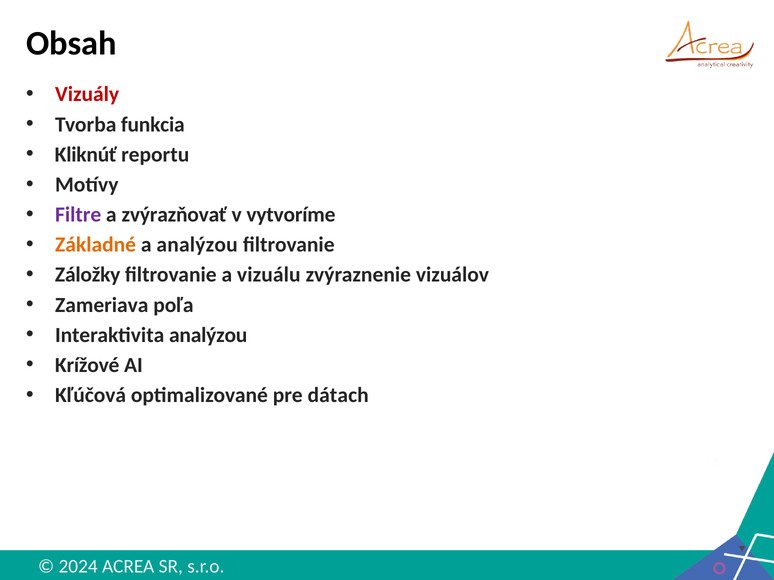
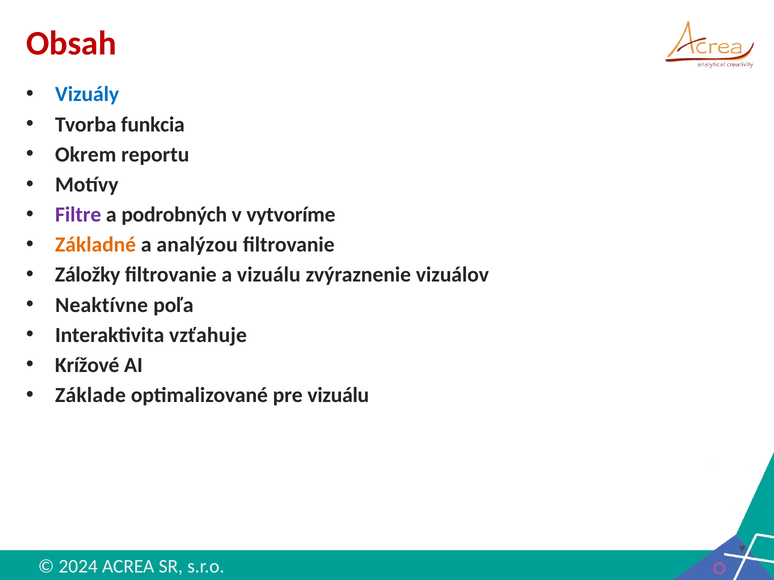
Obsah colour: black -> red
Vizuály colour: red -> blue
Kliknúť: Kliknúť -> Okrem
zvýrazňovať: zvýrazňovať -> podrobných
Zameriava: Zameriava -> Neaktívne
Interaktivita analýzou: analýzou -> vzťahuje
Kľúčová: Kľúčová -> Základe
pre dátach: dátach -> vizuálu
